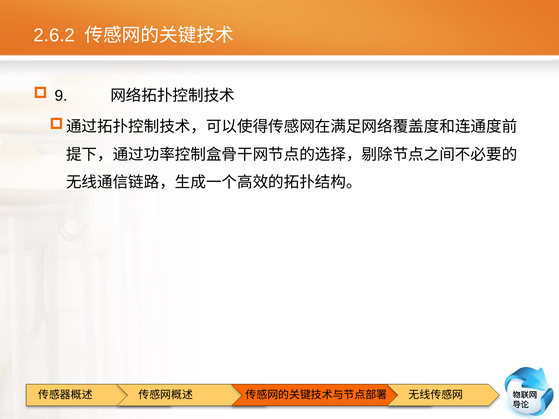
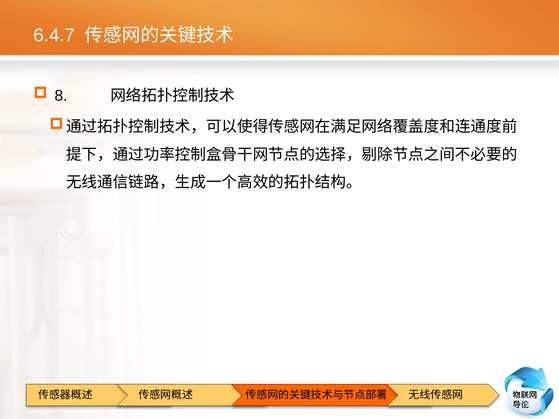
2.6.2: 2.6.2 -> 6.4.7
9: 9 -> 8
